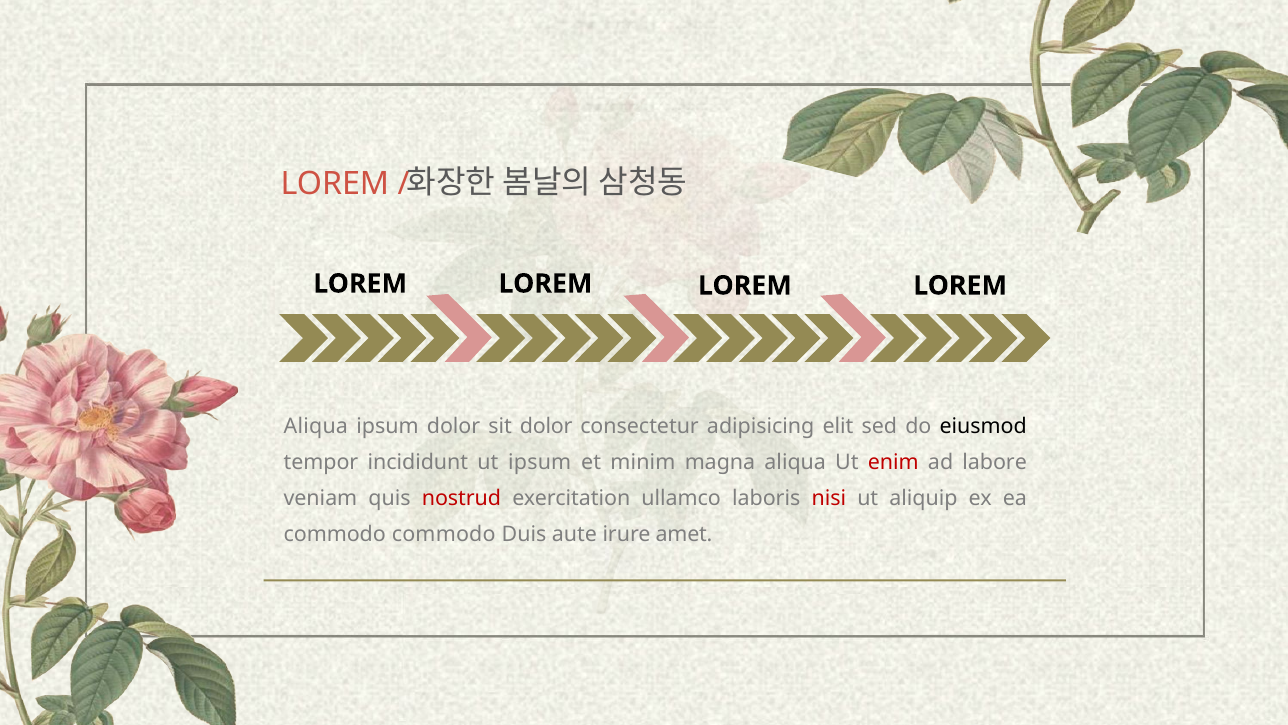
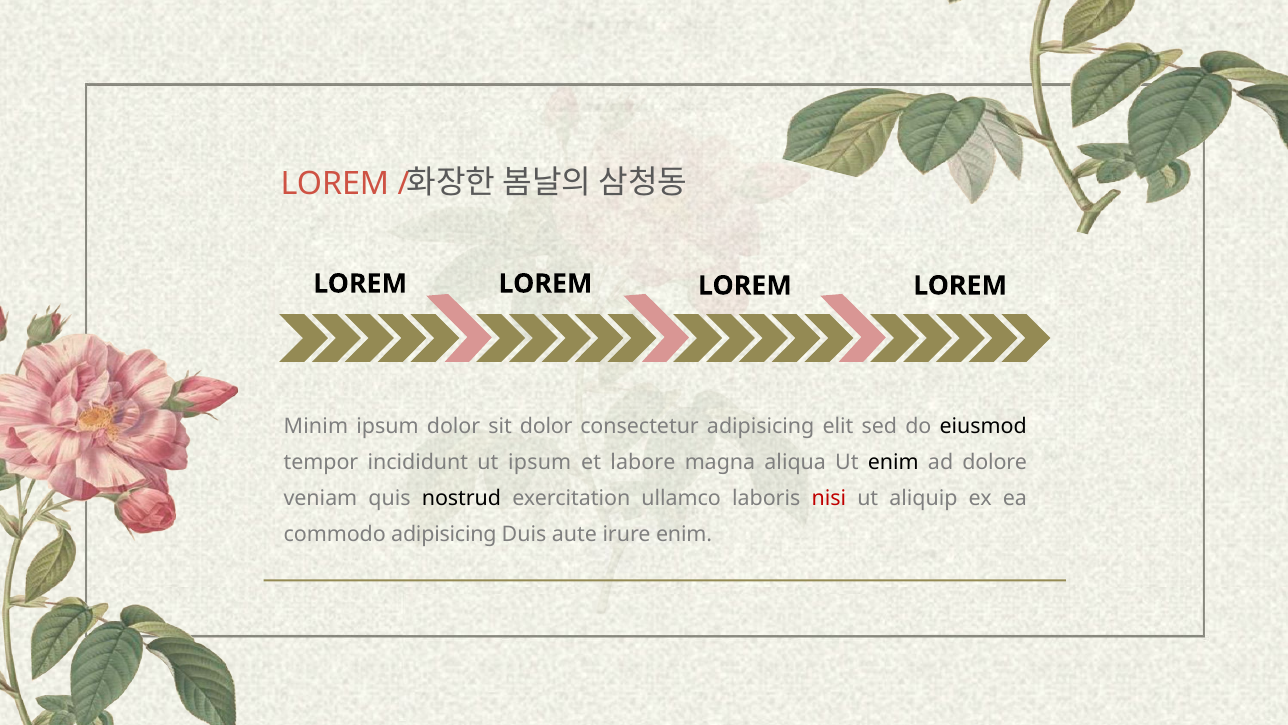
Aliqua at (316, 426): Aliqua -> Minim
minim: minim -> labore
enim at (893, 462) colour: red -> black
labore: labore -> dolore
nostrud colour: red -> black
commodo commodo: commodo -> adipisicing
irure amet: amet -> enim
